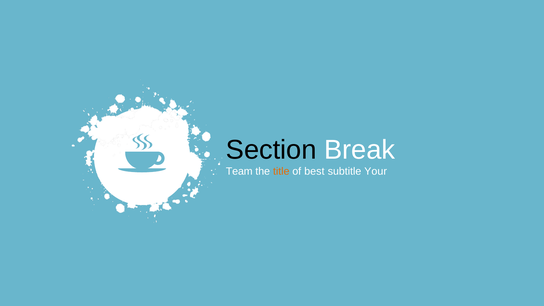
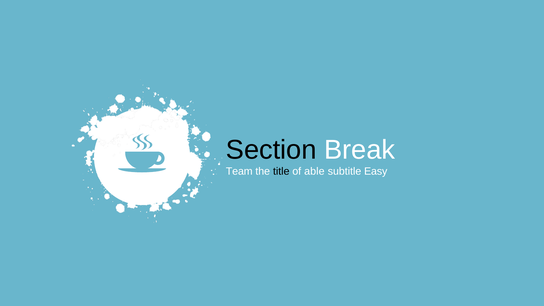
title colour: orange -> black
best: best -> able
Your: Your -> Easy
